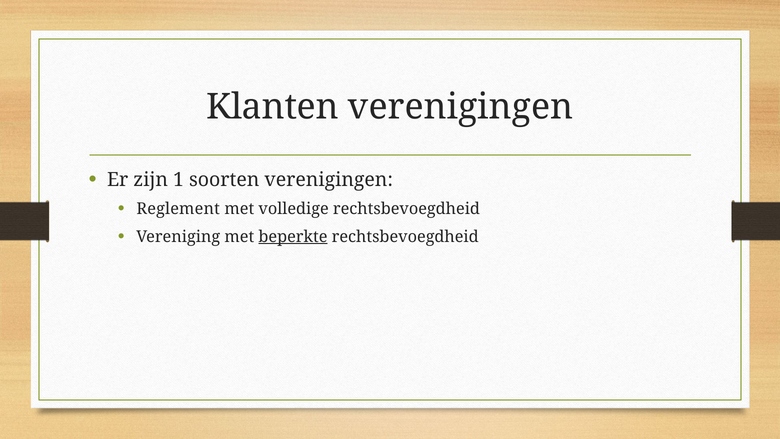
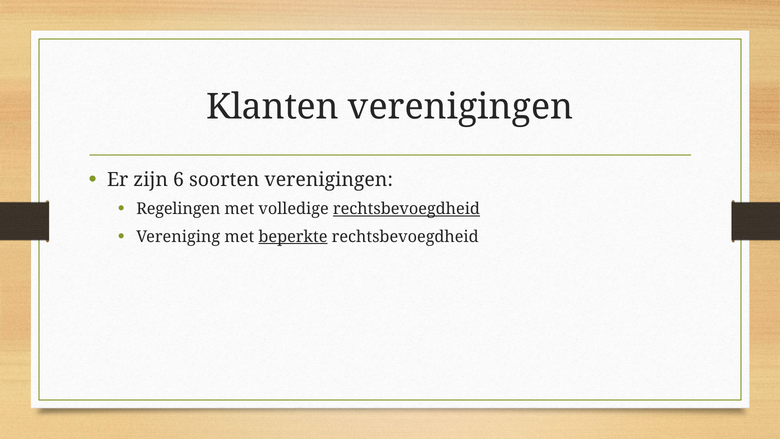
1: 1 -> 6
Reglement: Reglement -> Regelingen
rechtsbevoegdheid at (406, 209) underline: none -> present
